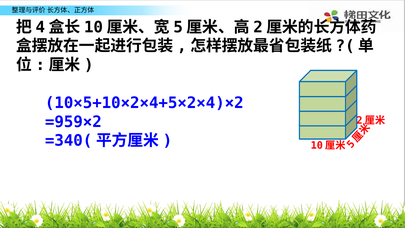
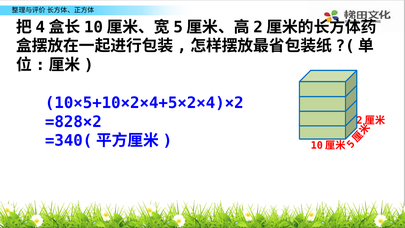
=959×2: =959×2 -> =828×2
